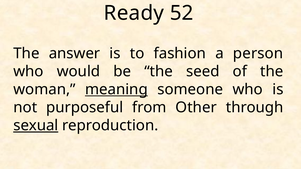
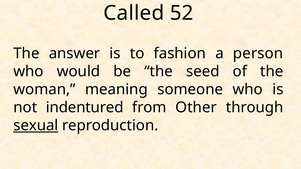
Ready: Ready -> Called
meaning underline: present -> none
purposeful: purposeful -> indentured
